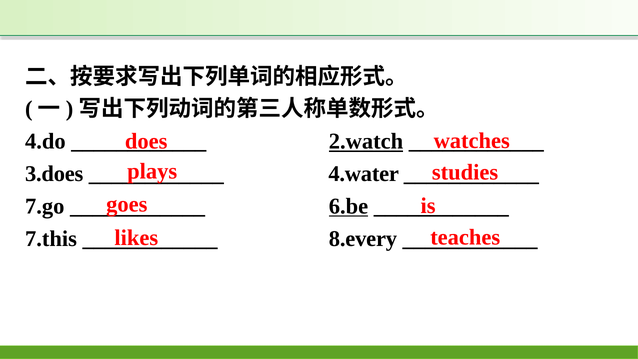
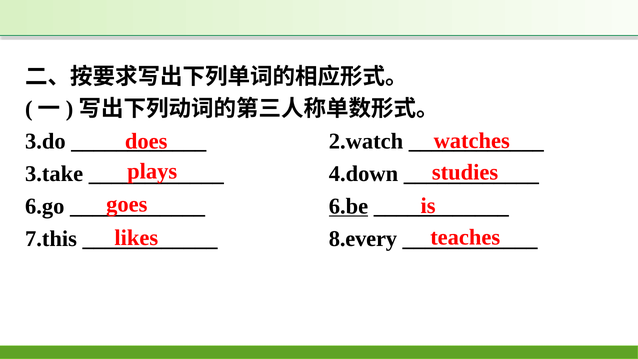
4.do: 4.do -> 3.do
2.watch underline: present -> none
3.does: 3.does -> 3.take
4.water: 4.water -> 4.down
7.go: 7.go -> 6.go
